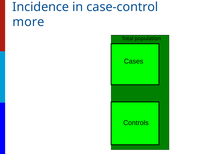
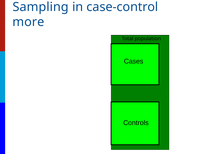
Incidence: Incidence -> Sampling
